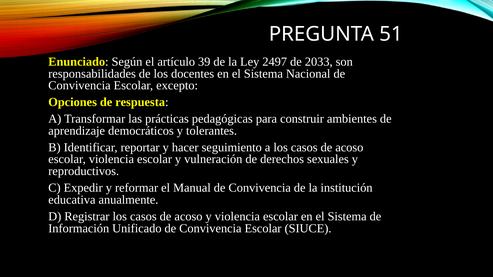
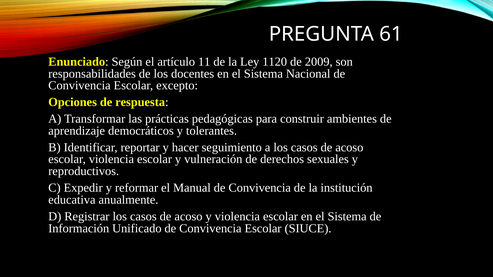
51: 51 -> 61
39: 39 -> 11
2497: 2497 -> 1120
2033: 2033 -> 2009
